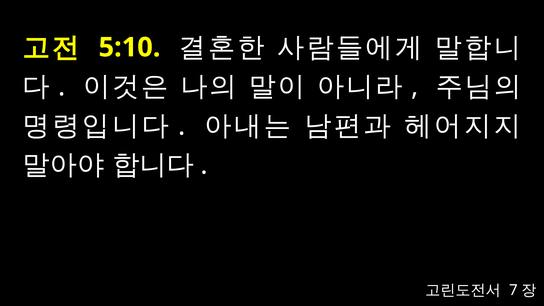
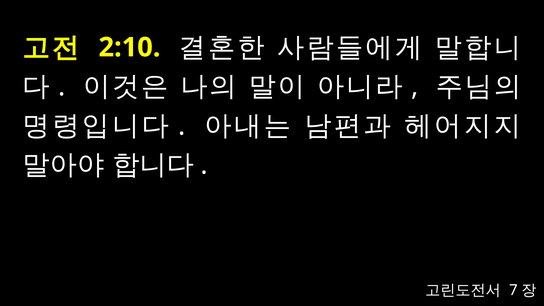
5:10: 5:10 -> 2:10
